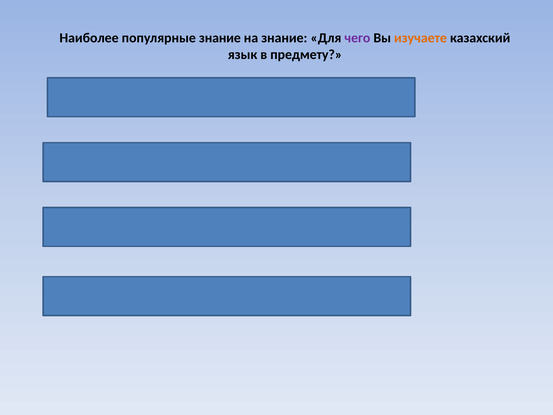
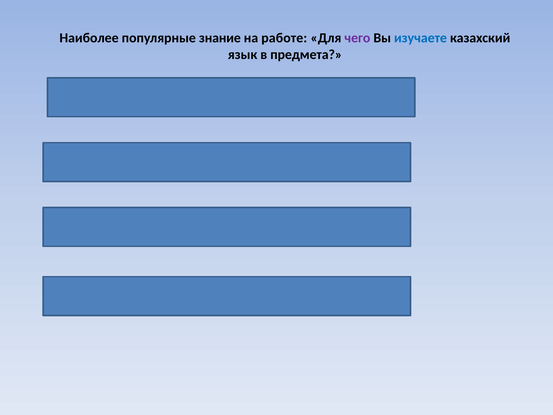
на знание: знание -> работе
изучаете colour: orange -> blue
предмету: предмету -> предмета
